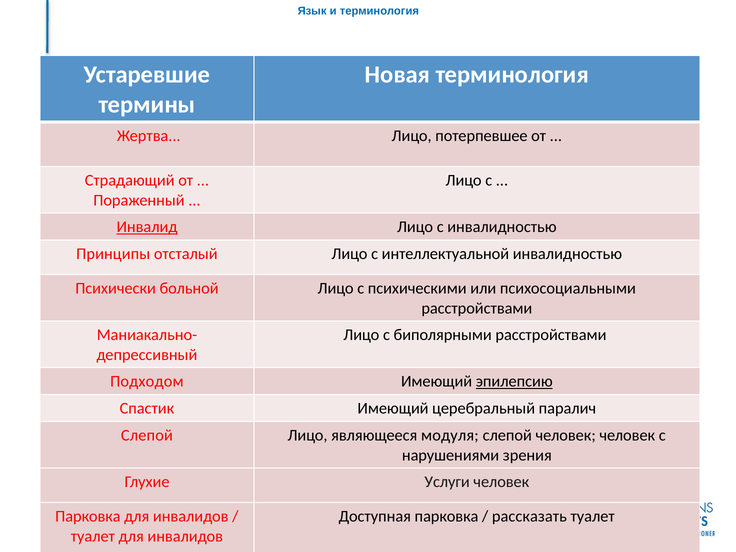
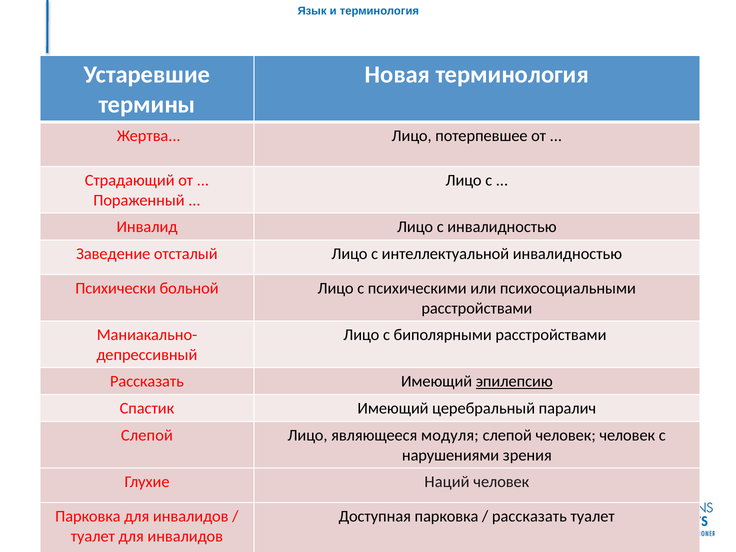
Инвалид underline: present -> none
Принципы: Принципы -> Заведение
Подходом at (147, 381): Подходом -> Рассказать
Услуги: Услуги -> Наций
